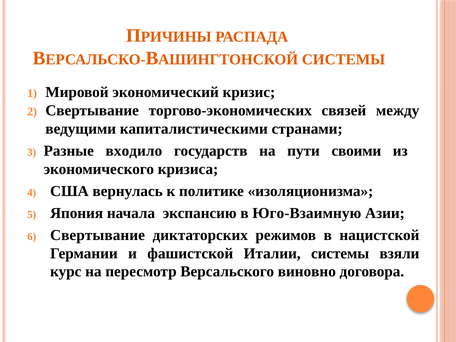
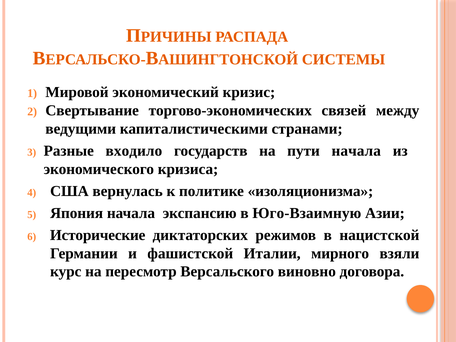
пути своими: своими -> начала
Свертывание at (98, 235): Свертывание -> Исторические
Италии системы: системы -> мирного
